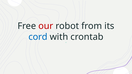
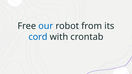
our colour: red -> blue
